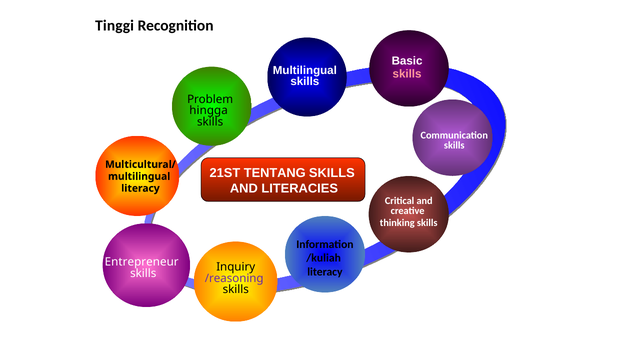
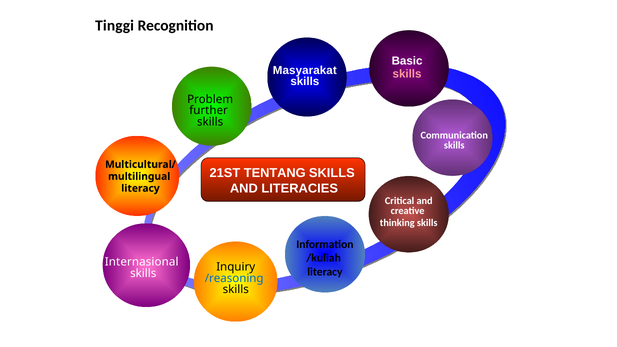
Multilingual at (305, 70): Multilingual -> Masyarakat
hingga: hingga -> further
Entrepreneur: Entrepreneur -> Internasional
/reasoning colour: purple -> blue
